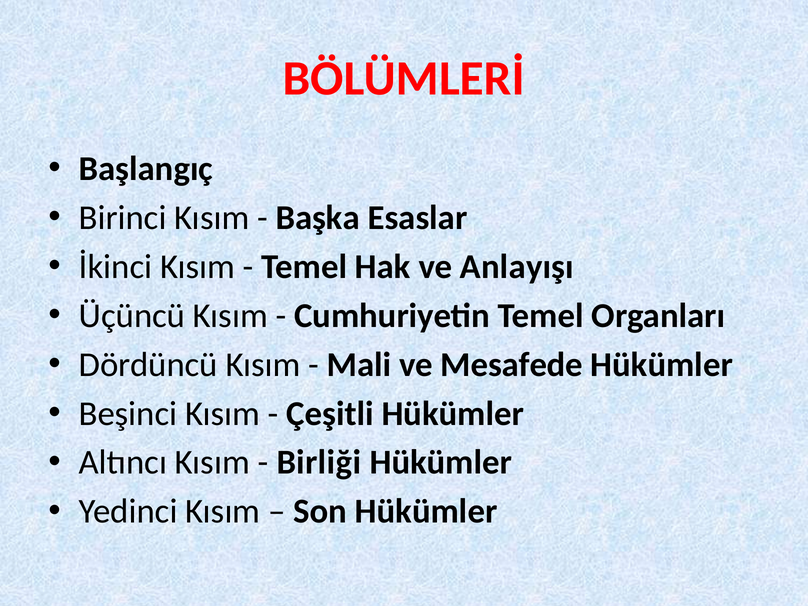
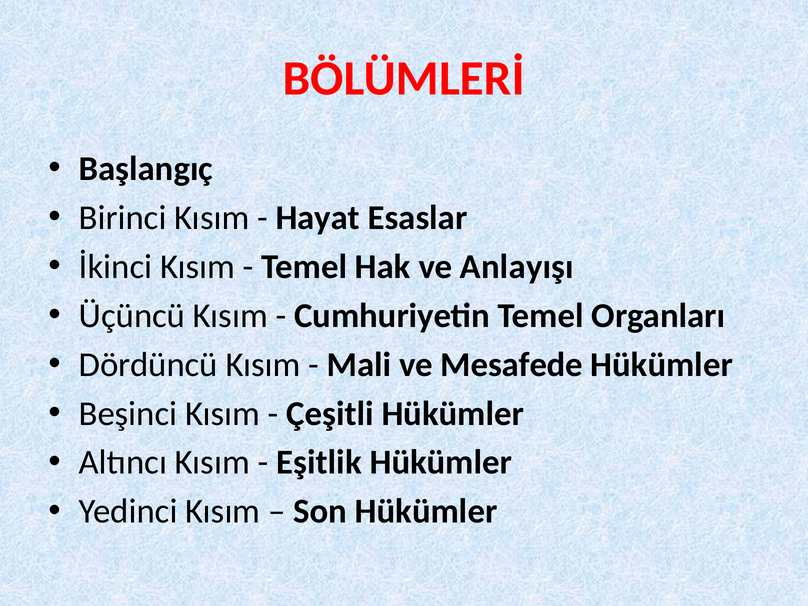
Başka: Başka -> Hayat
Birliği: Birliği -> Eşitlik
